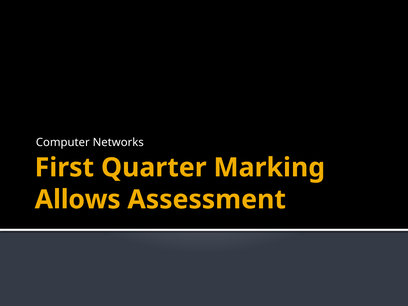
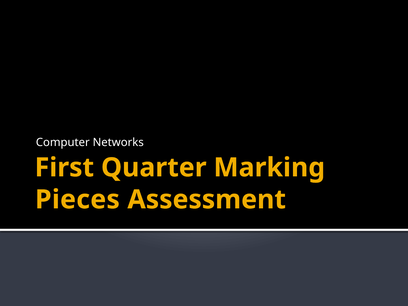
Allows: Allows -> Pieces
